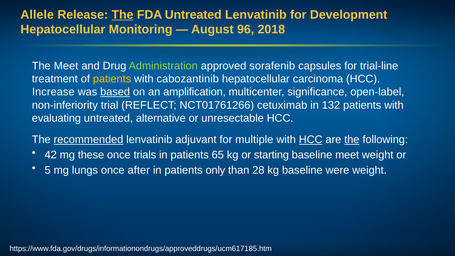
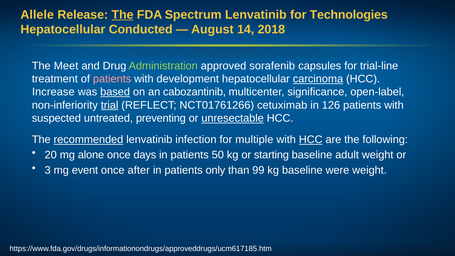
FDA Untreated: Untreated -> Spectrum
Development: Development -> Technologies
Monitoring: Monitoring -> Conducted
96: 96 -> 14
patients at (112, 79) colour: yellow -> pink
cabozantinib: cabozantinib -> development
carcinoma underline: none -> present
amplification: amplification -> cabozantinib
trial underline: none -> present
132: 132 -> 126
evaluating: evaluating -> suspected
alternative: alternative -> preventing
unresectable underline: none -> present
adjuvant: adjuvant -> infection
the at (352, 140) underline: present -> none
42: 42 -> 20
these: these -> alone
trials: trials -> days
65: 65 -> 50
baseline meet: meet -> adult
5: 5 -> 3
lungs: lungs -> event
28: 28 -> 99
